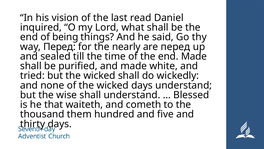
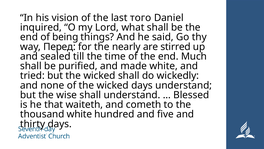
read: read -> того
are перед: перед -> stirred
end Made: Made -> Much
thousand them: them -> white
